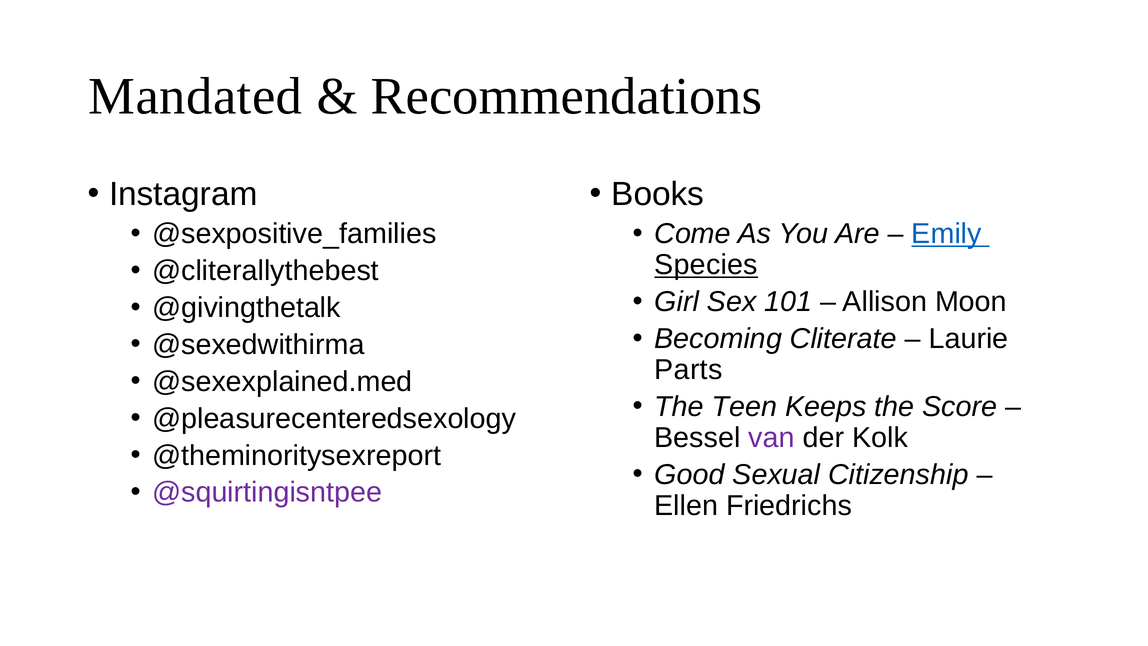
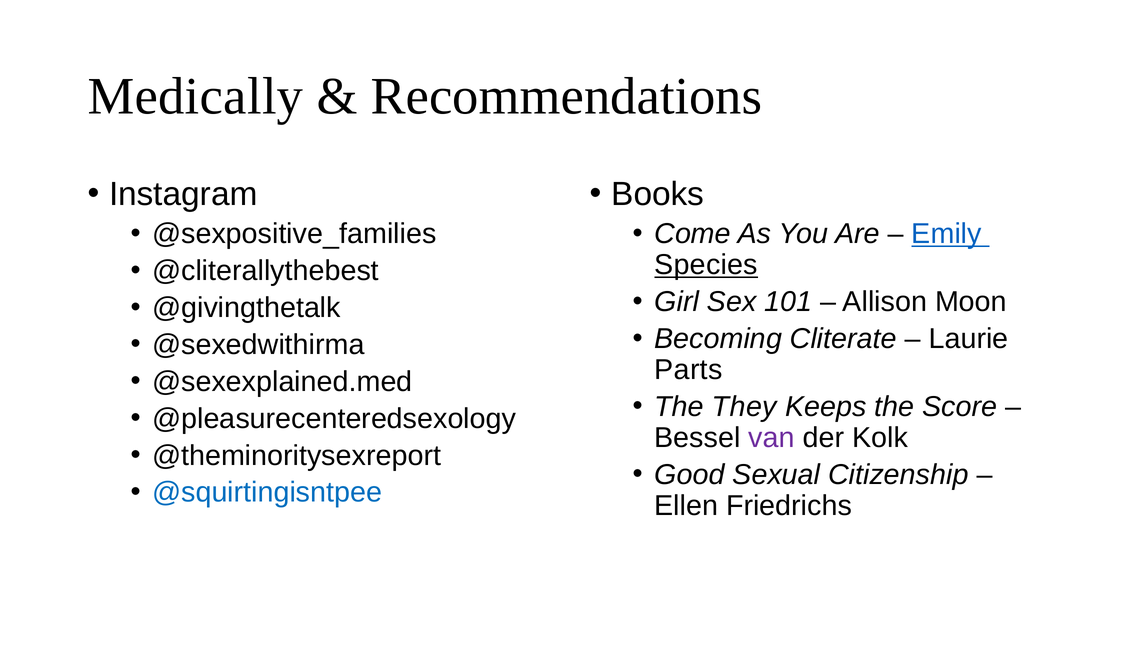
Mandated: Mandated -> Medically
Teen: Teen -> They
@squirtingisntpee colour: purple -> blue
